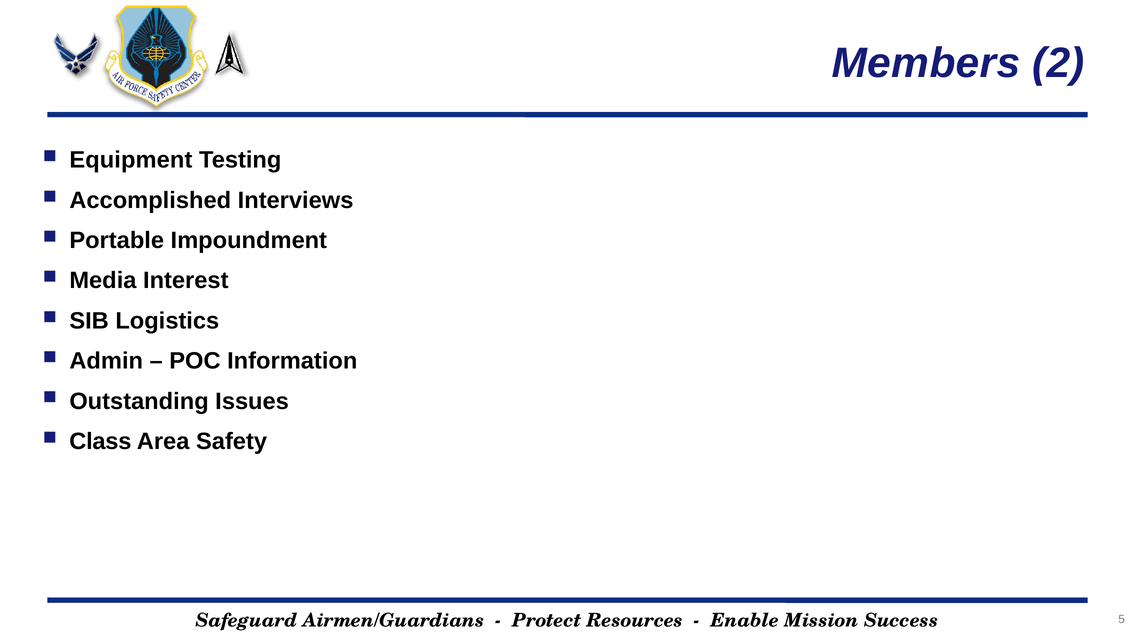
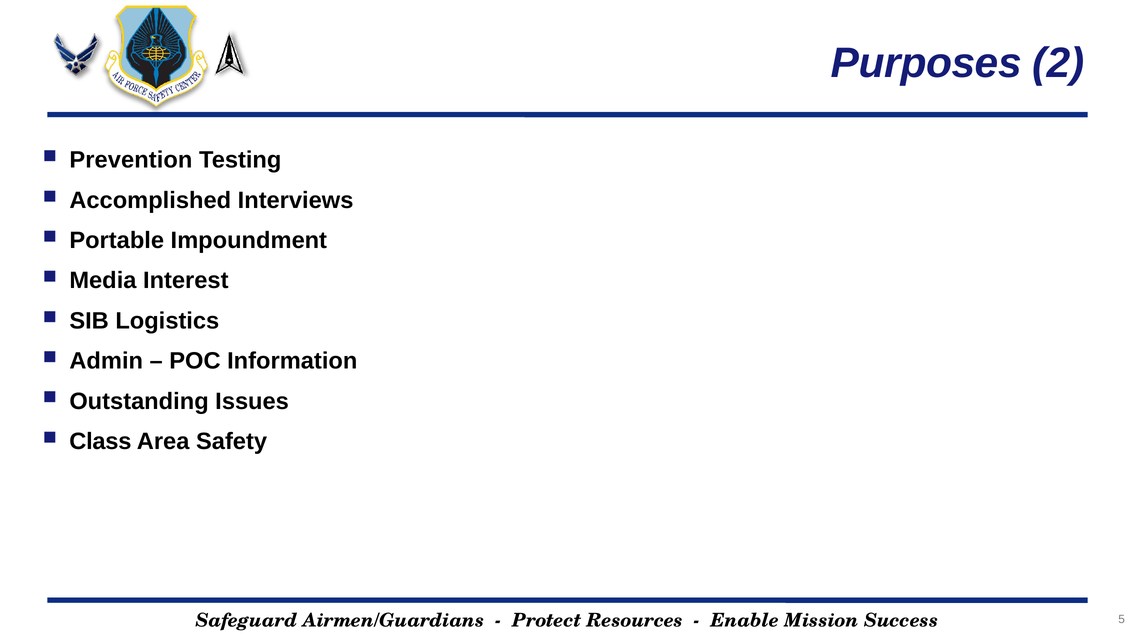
Members: Members -> Purposes
Equipment: Equipment -> Prevention
